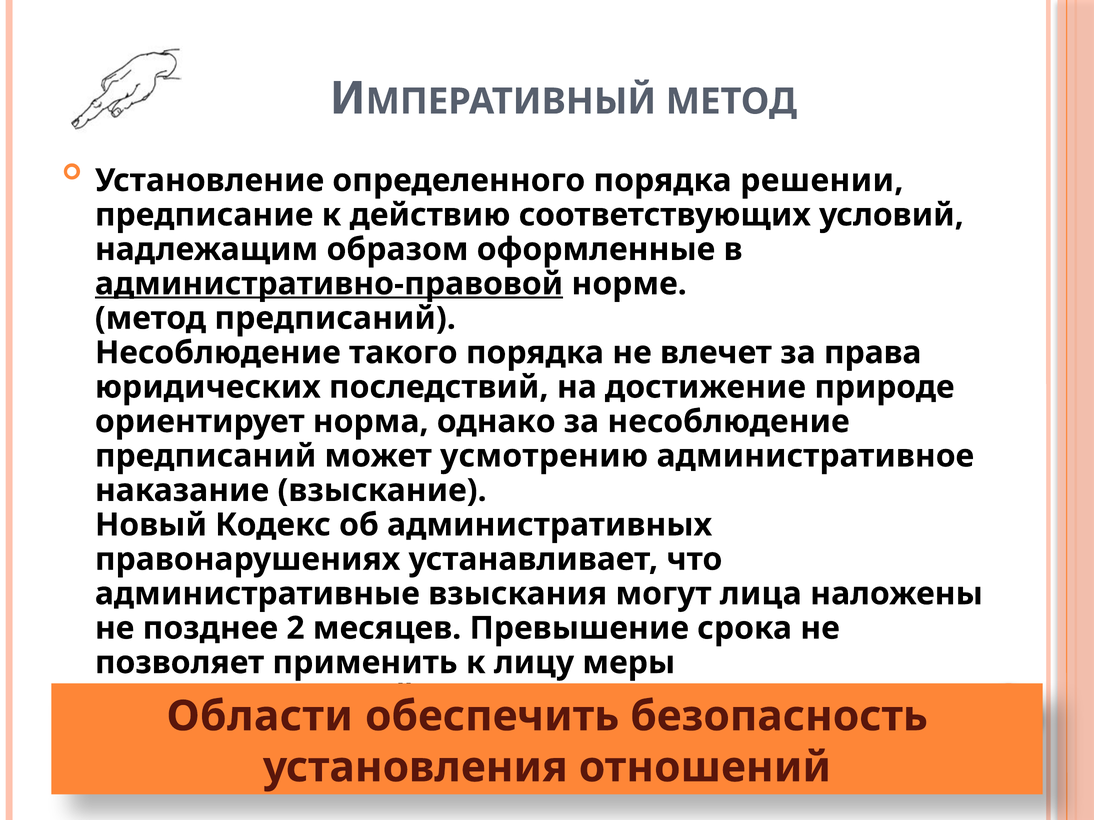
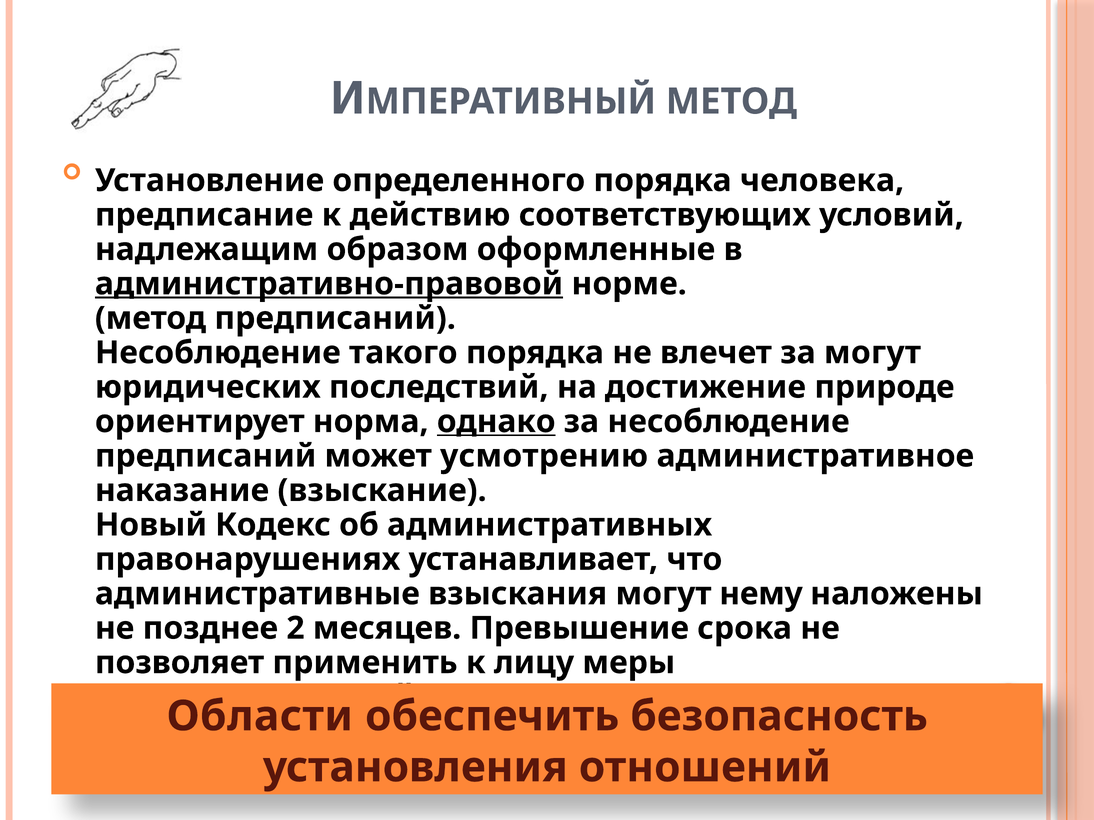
решении: решении -> человека
за права: права -> могут
однако underline: none -> present
лица: лица -> нему
